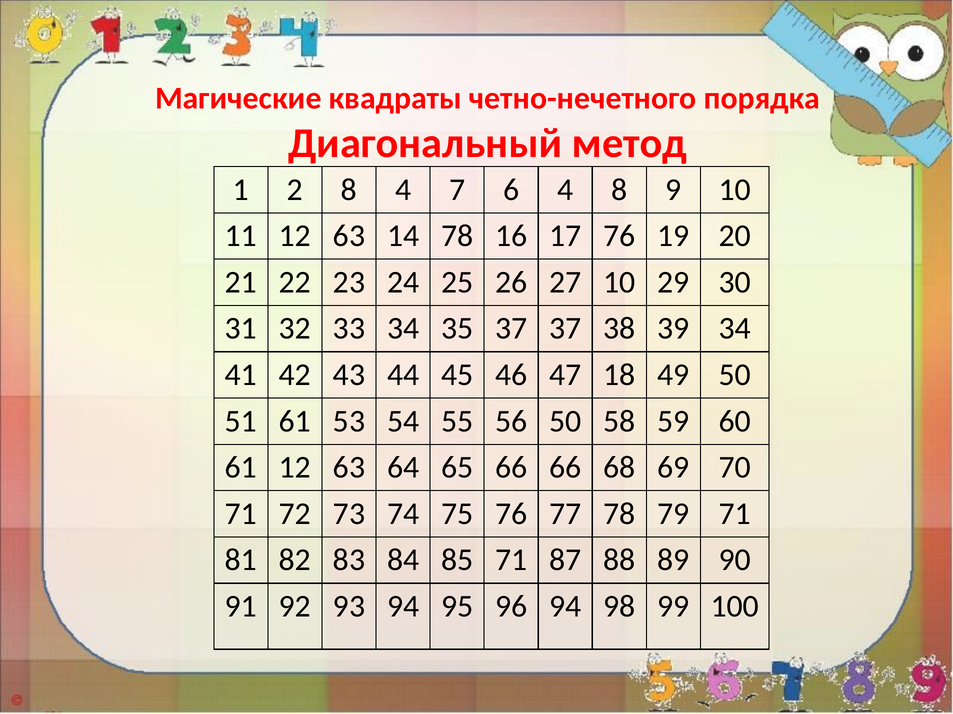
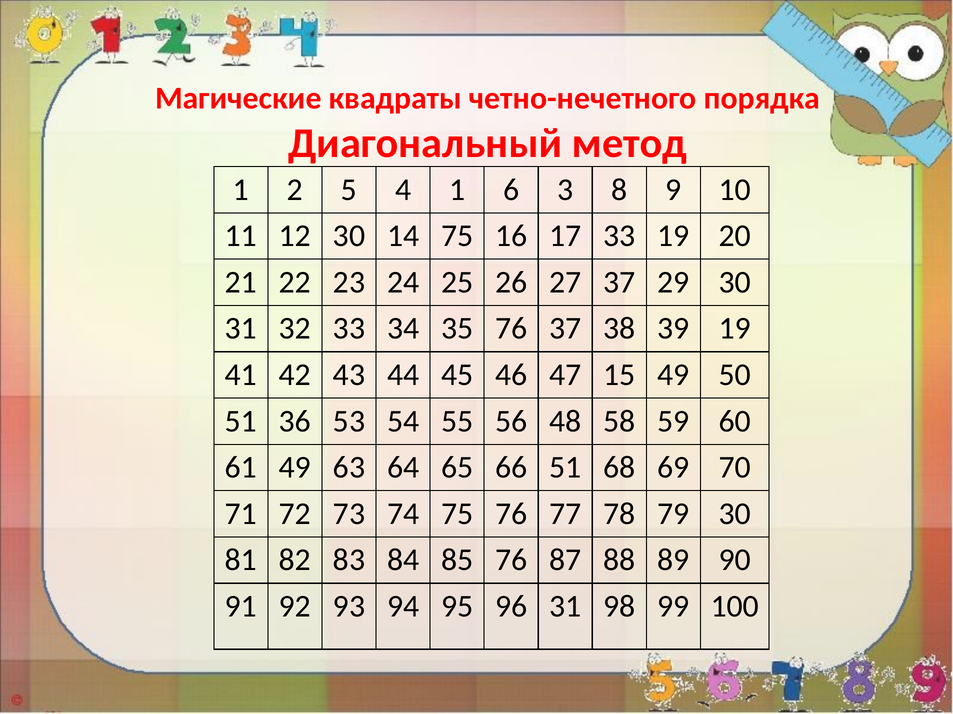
2 8: 8 -> 5
4 7: 7 -> 1
6 4: 4 -> 3
11 12 63: 63 -> 30
14 78: 78 -> 75
17 76: 76 -> 33
27 10: 10 -> 37
35 37: 37 -> 76
39 34: 34 -> 19
18: 18 -> 15
51 61: 61 -> 36
56 50: 50 -> 48
61 12: 12 -> 49
66 66: 66 -> 51
79 71: 71 -> 30
85 71: 71 -> 76
96 94: 94 -> 31
